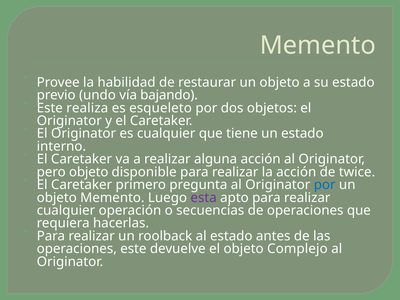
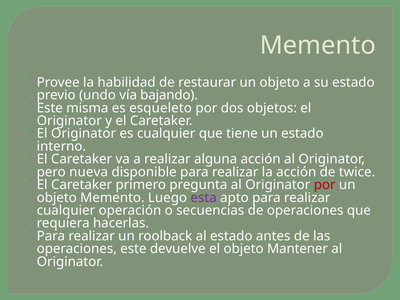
realiza: realiza -> misma
pero objeto: objeto -> nueva
por at (325, 185) colour: blue -> red
Complejo: Complejo -> Mantener
